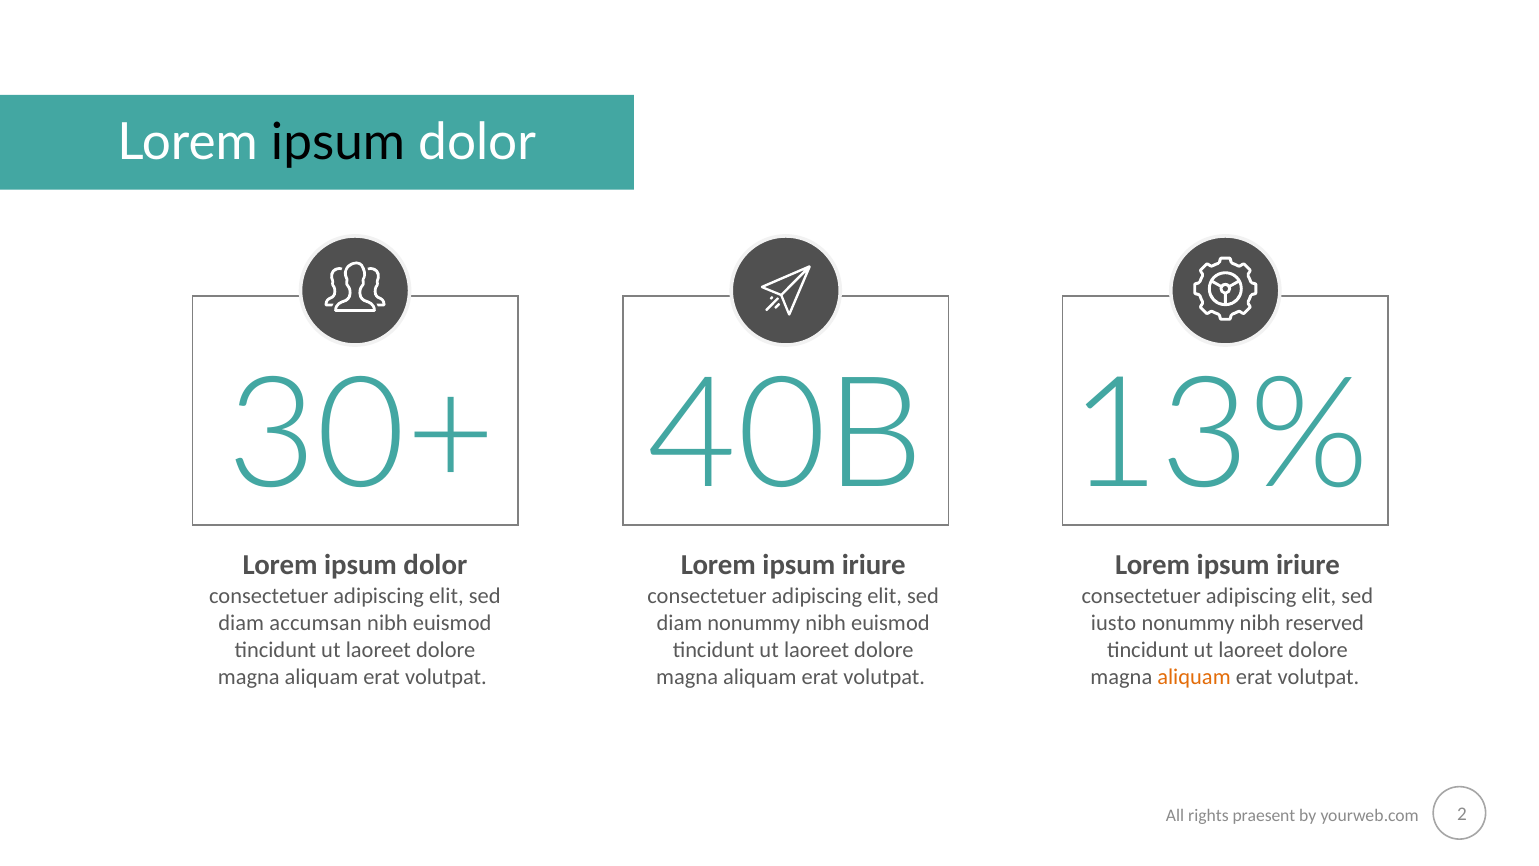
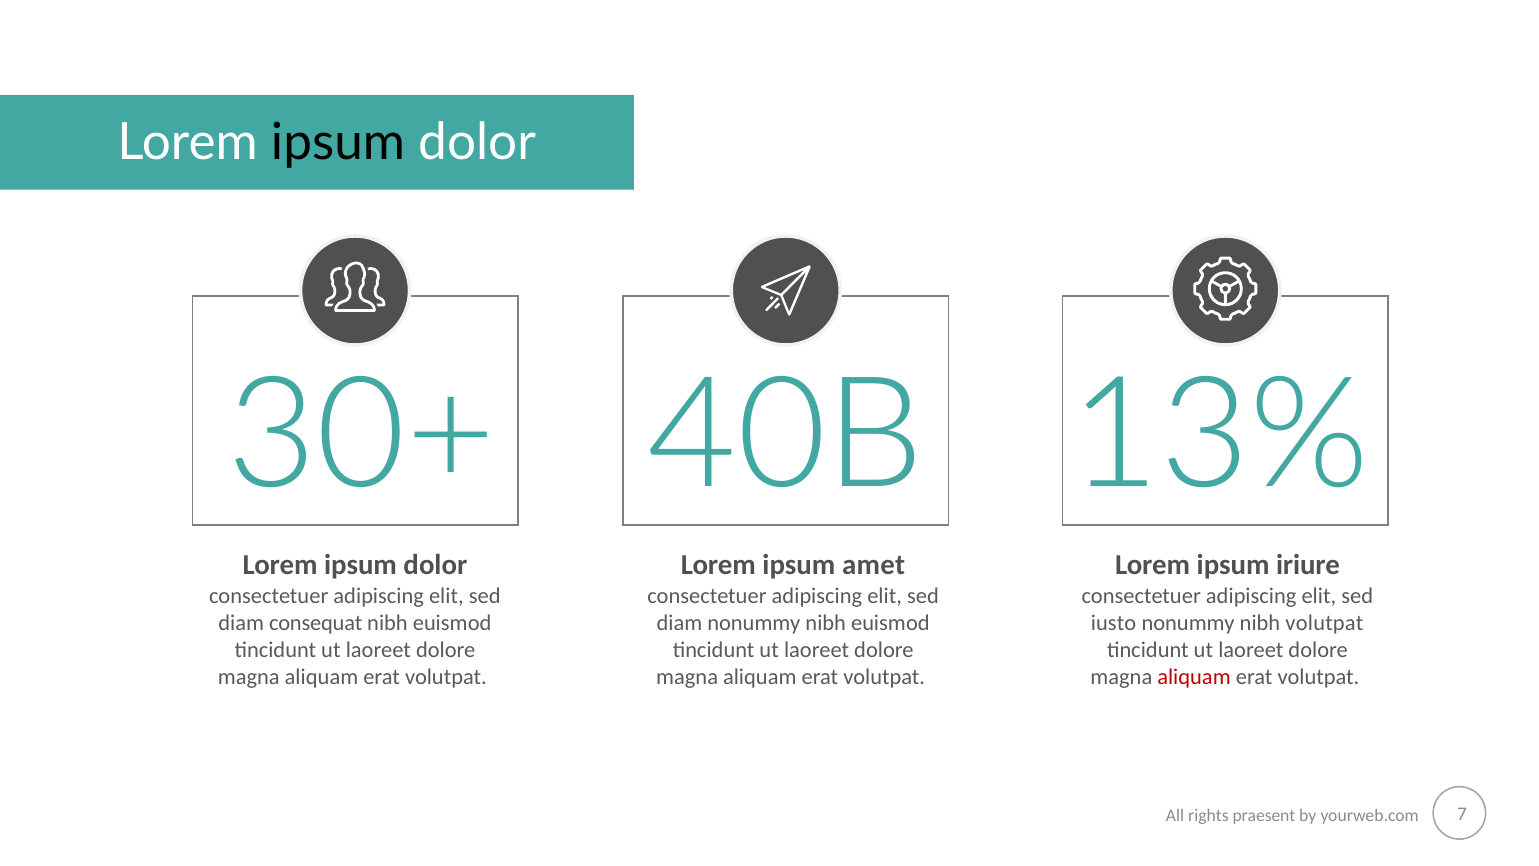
iriure at (874, 565): iriure -> amet
accumsan: accumsan -> consequat
nibh reserved: reserved -> volutpat
aliquam at (1194, 676) colour: orange -> red
2: 2 -> 7
